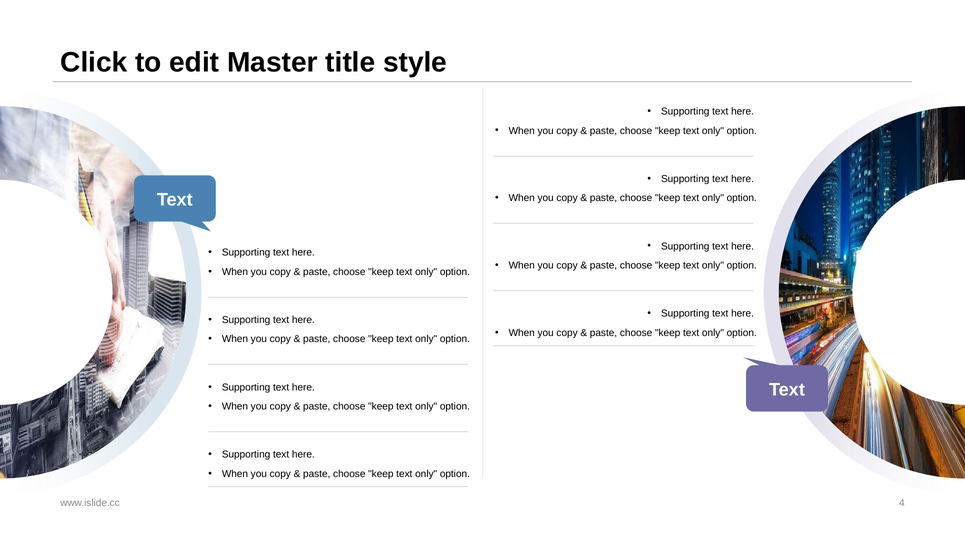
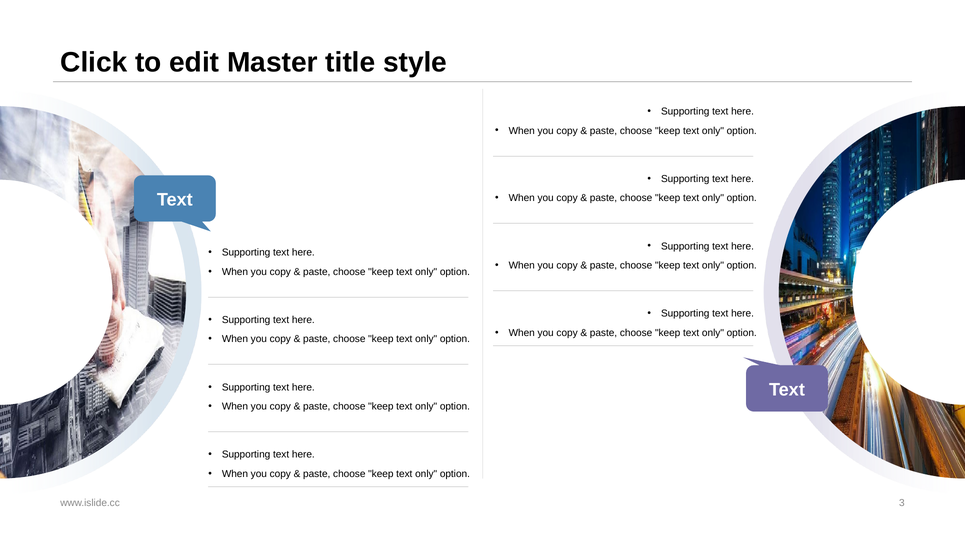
4: 4 -> 3
